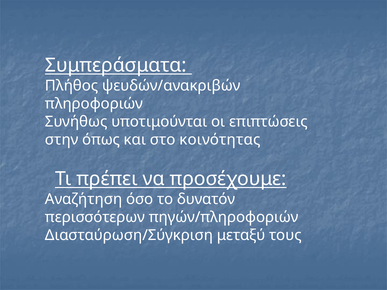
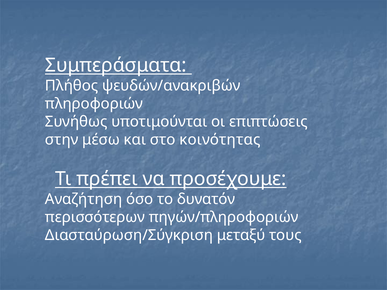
όπως: όπως -> μέσω
